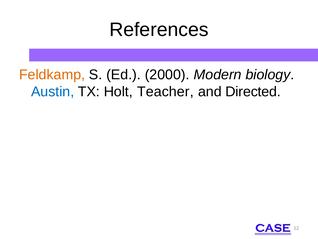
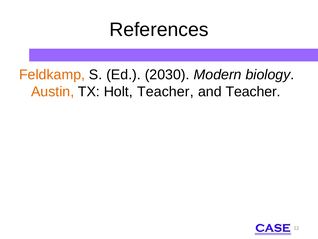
2000: 2000 -> 2030
Austin colour: blue -> orange
and Directed: Directed -> Teacher
